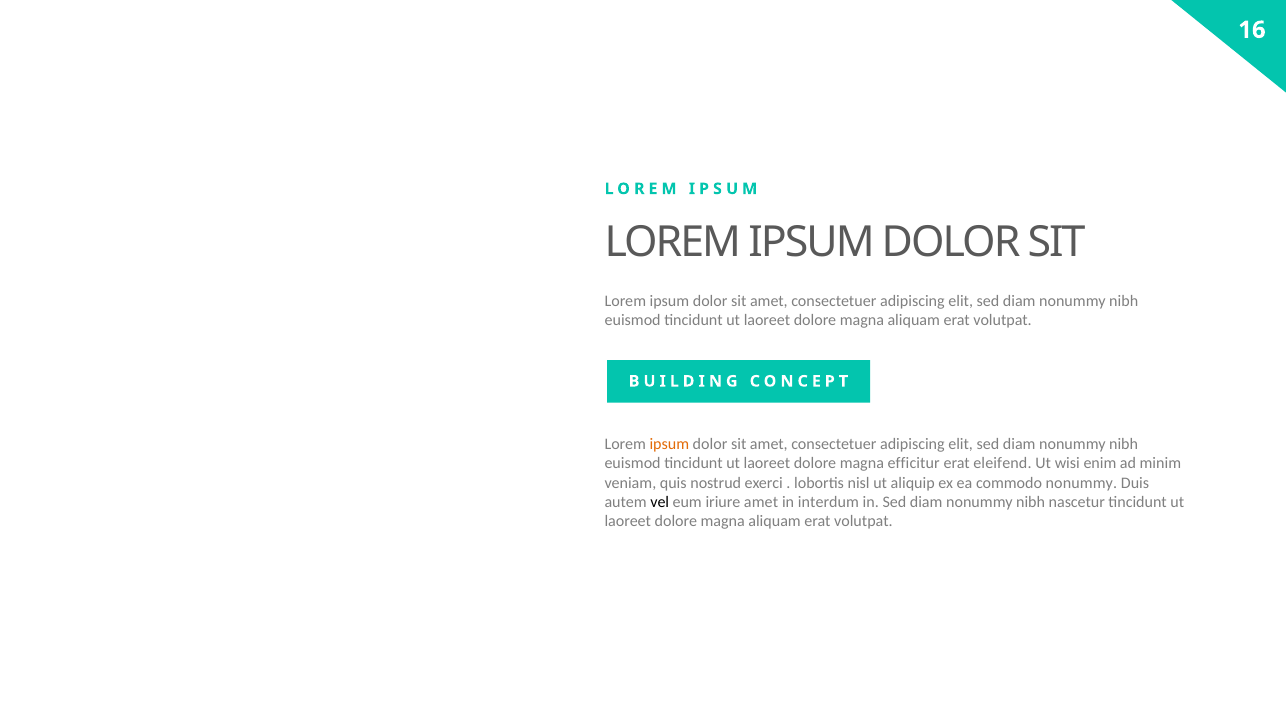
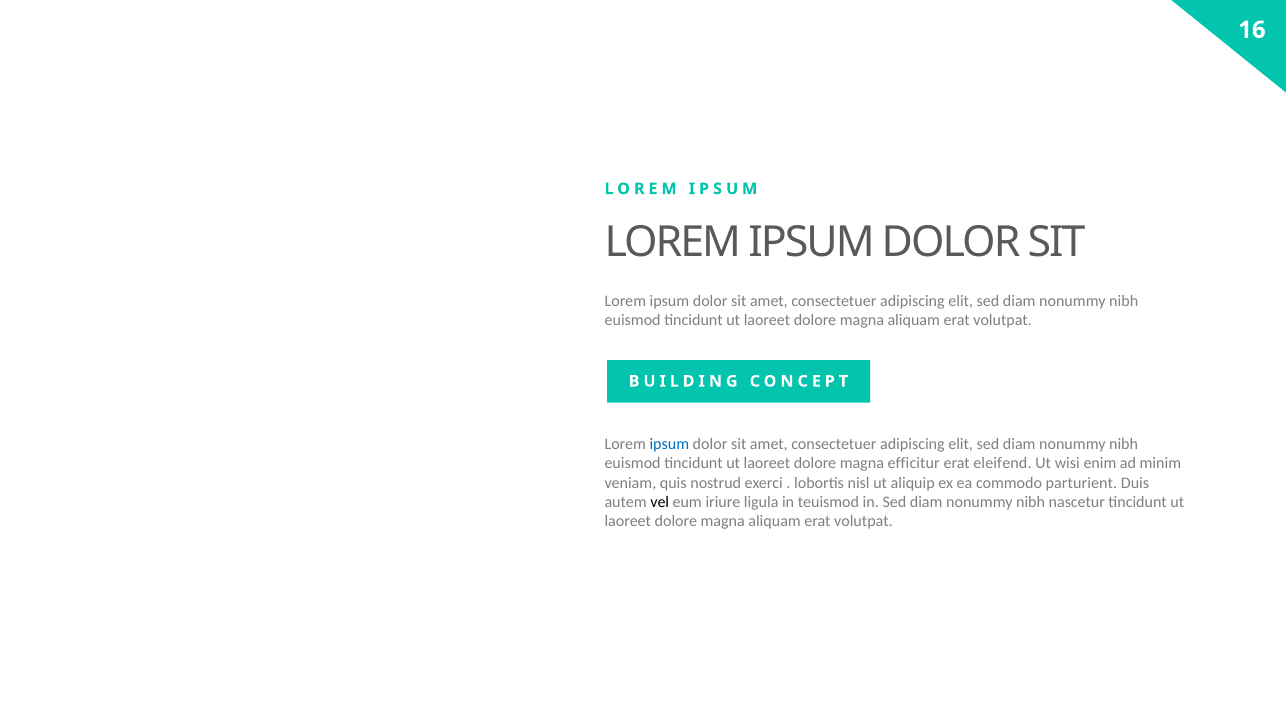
ipsum at (669, 445) colour: orange -> blue
commodo nonummy: nonummy -> parturient
iriure amet: amet -> ligula
interdum: interdum -> teuismod
